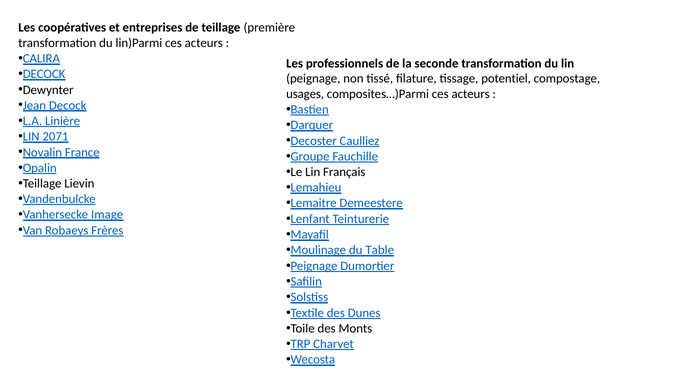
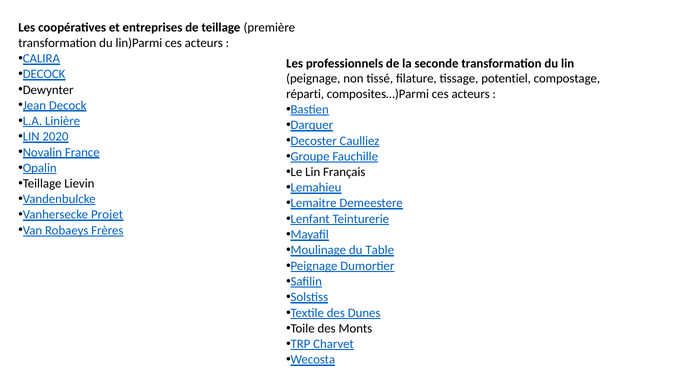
usages: usages -> réparti
2071: 2071 -> 2020
Image: Image -> Projet
